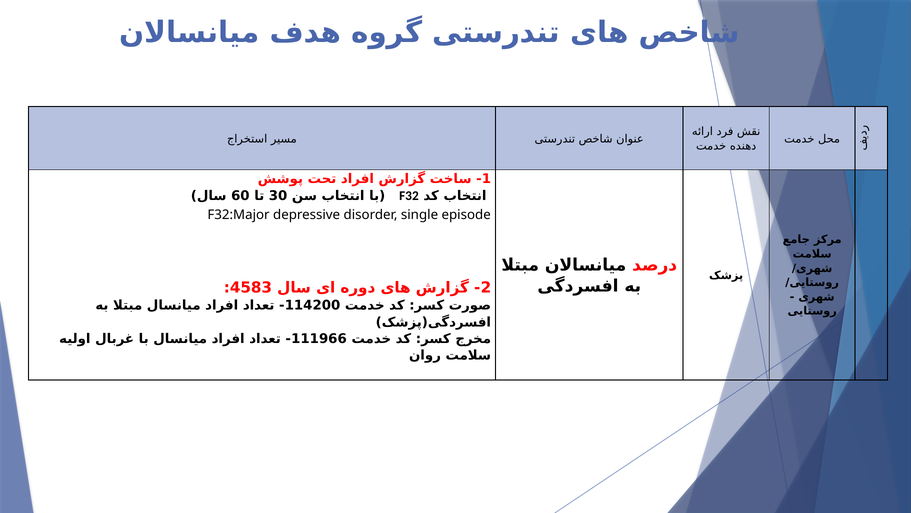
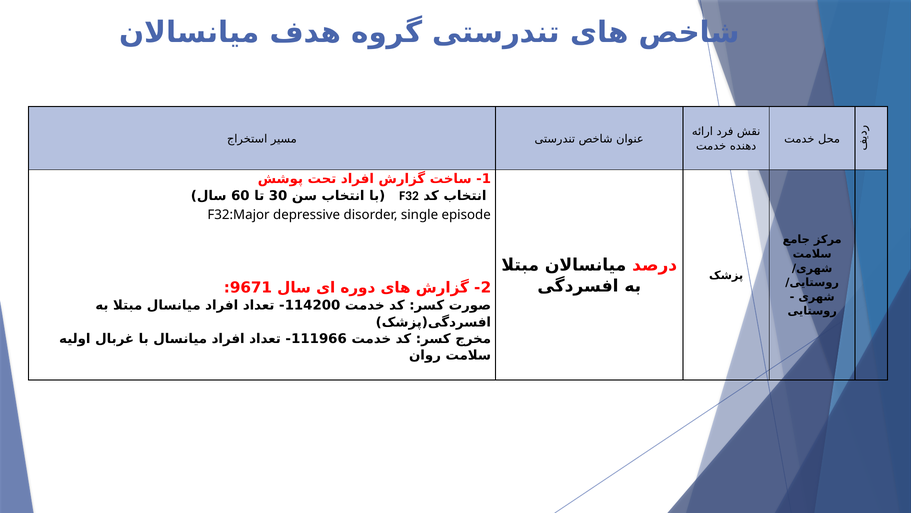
4583: 4583 -> 9671
